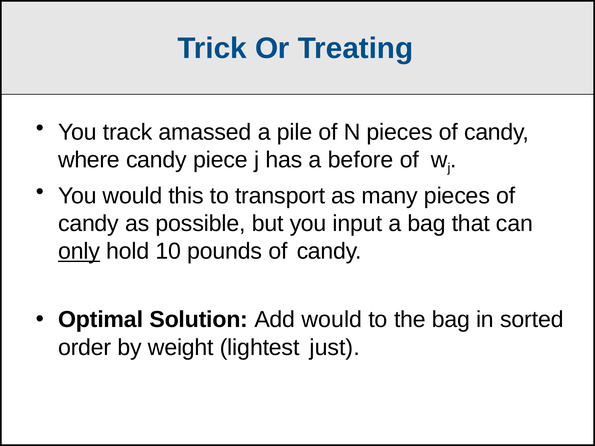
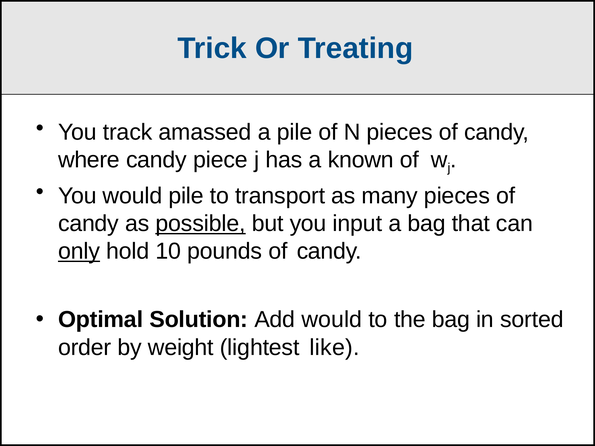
before: before -> known
would this: this -> pile
possible underline: none -> present
just: just -> like
